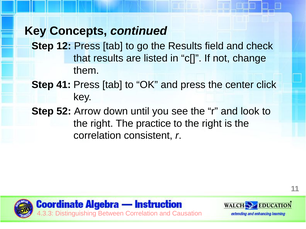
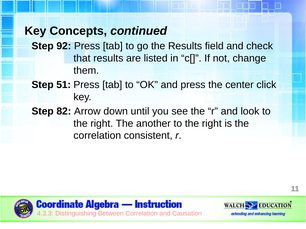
12: 12 -> 92
41: 41 -> 51
52: 52 -> 82
practice: practice -> another
